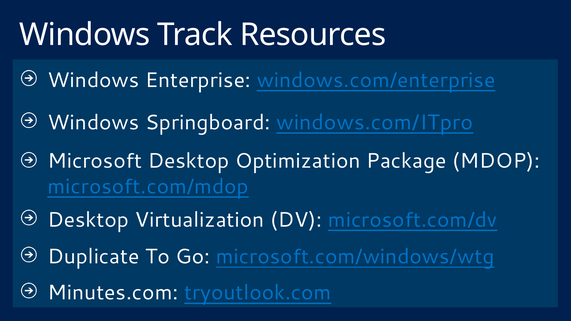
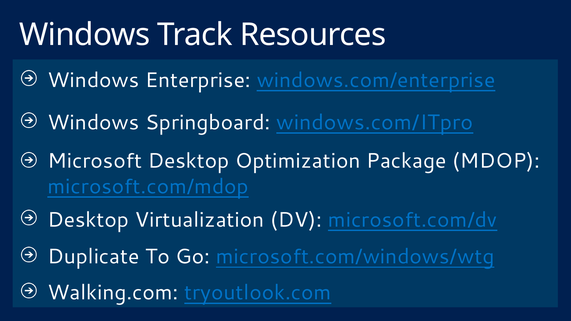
Minutes.com: Minutes.com -> Walking.com
